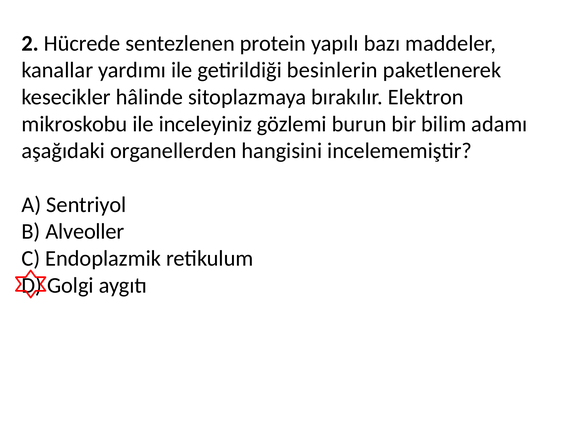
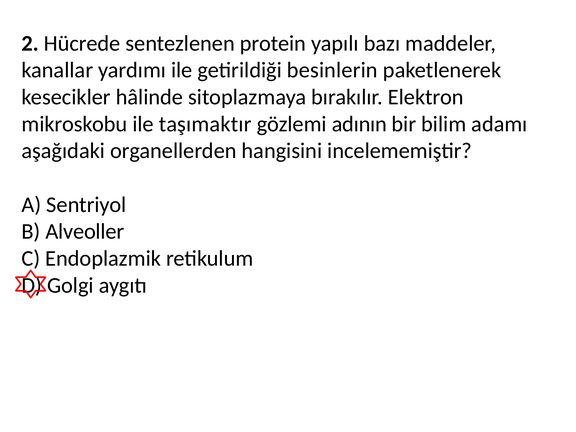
inceleyiniz: inceleyiniz -> taşımaktır
burun: burun -> adının
